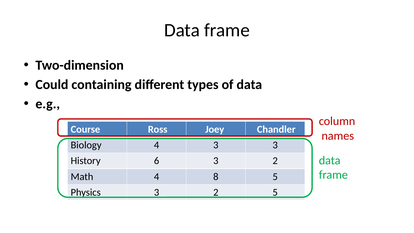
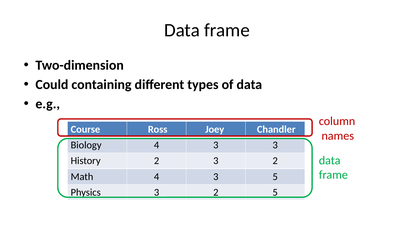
History 6: 6 -> 2
Math 4 8: 8 -> 3
